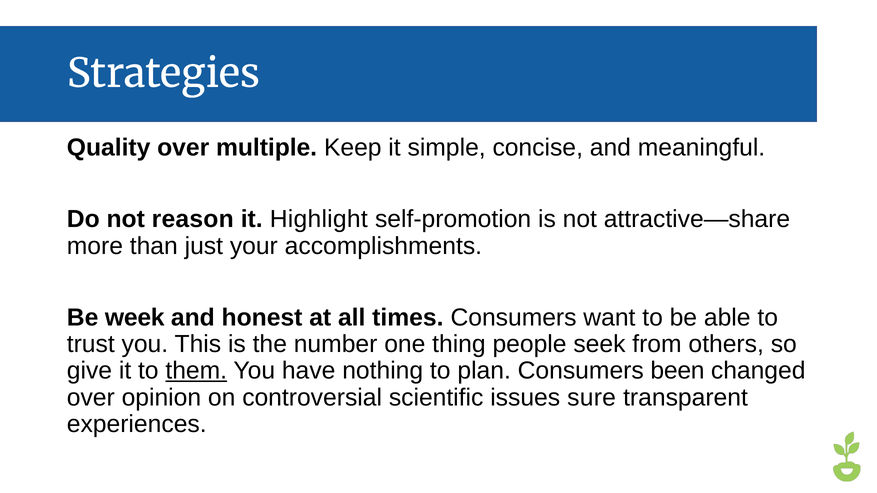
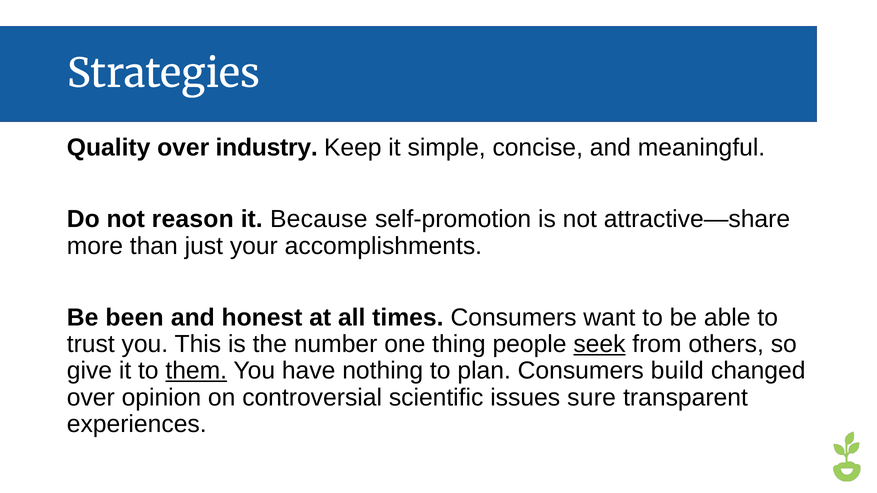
multiple: multiple -> industry
Highlight: Highlight -> Because
week: week -> been
seek underline: none -> present
been: been -> build
